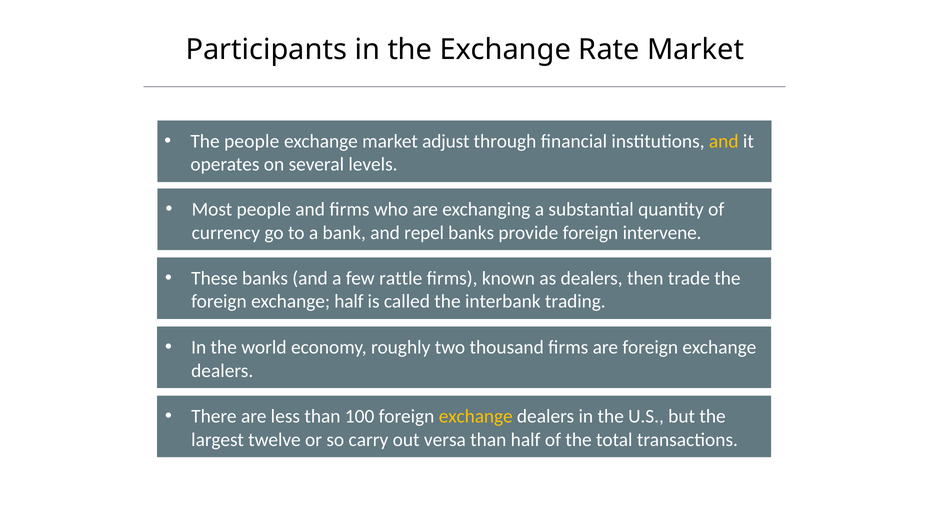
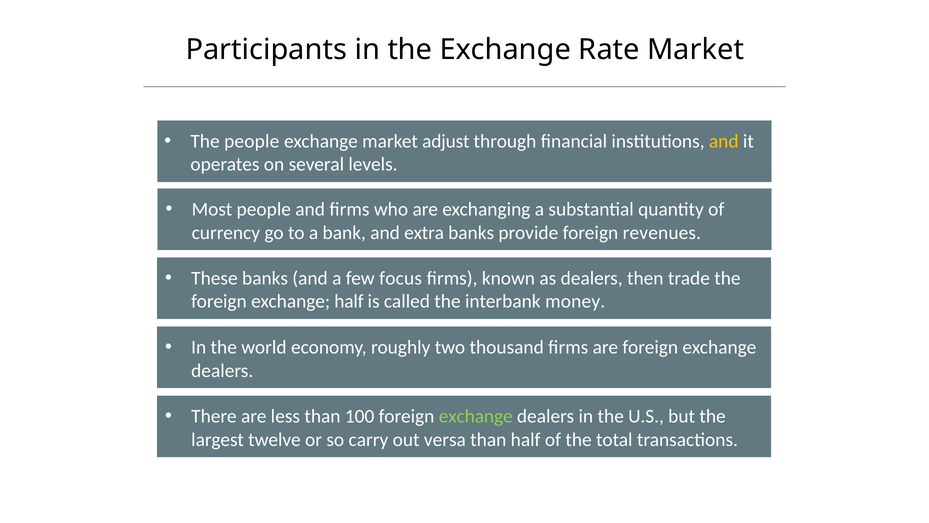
repel: repel -> extra
intervene: intervene -> revenues
rattle: rattle -> focus
trading: trading -> money
exchange at (476, 416) colour: yellow -> light green
